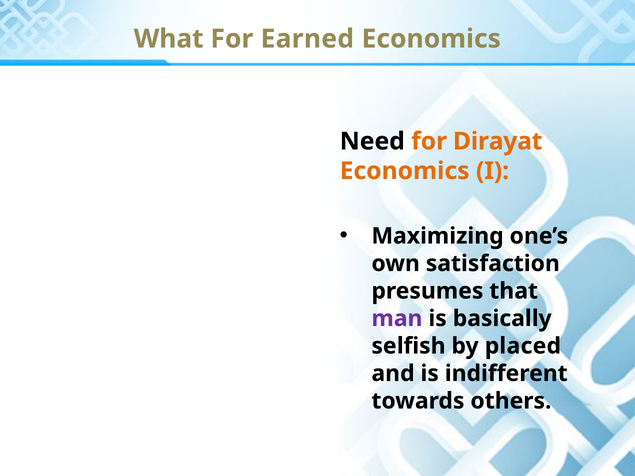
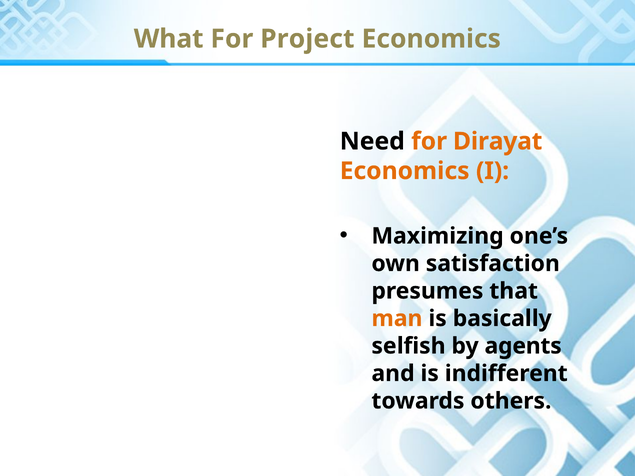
Earned: Earned -> Project
man colour: purple -> orange
placed: placed -> agents
